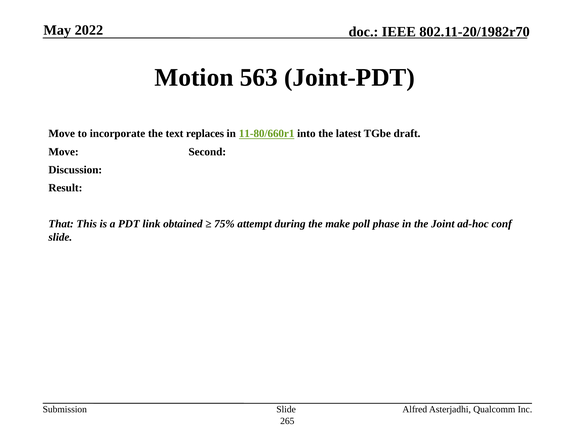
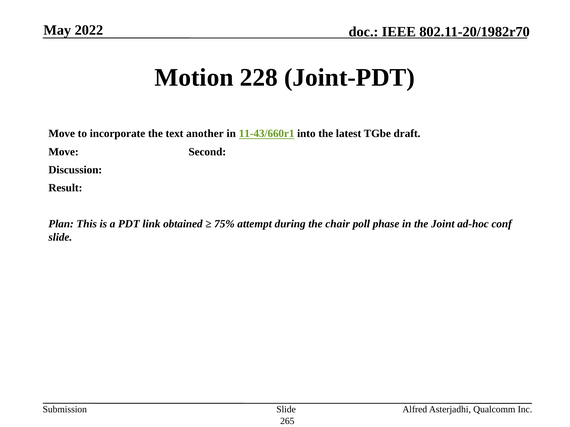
563: 563 -> 228
replaces: replaces -> another
11-80/660r1: 11-80/660r1 -> 11-43/660r1
That: That -> Plan
make: make -> chair
